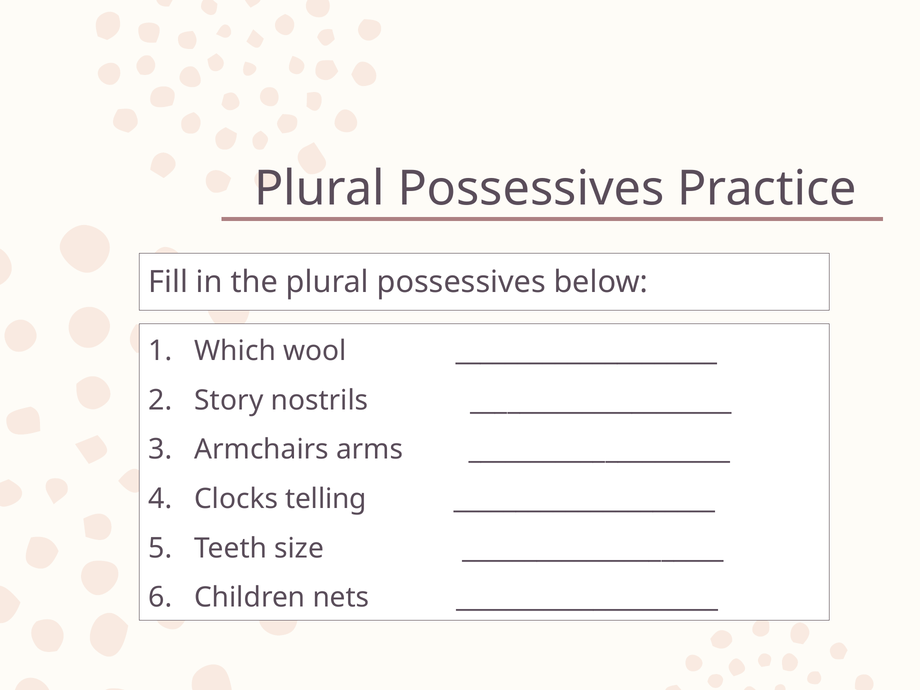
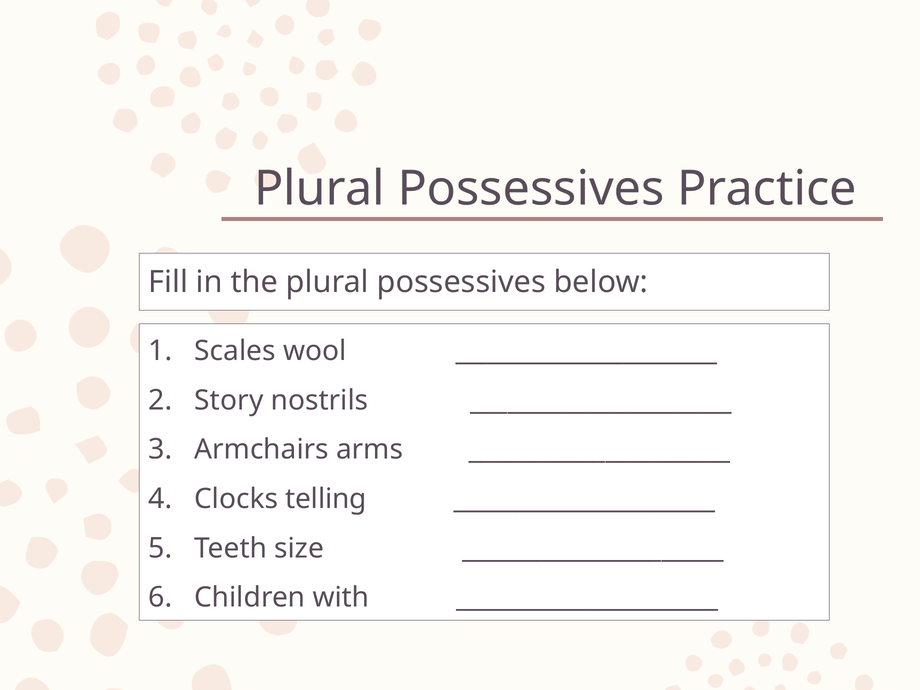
Which: Which -> Scales
nets: nets -> with
